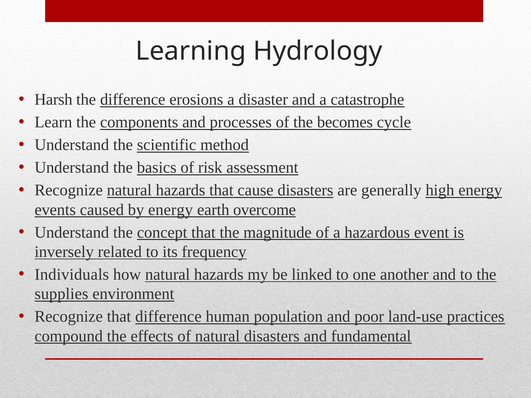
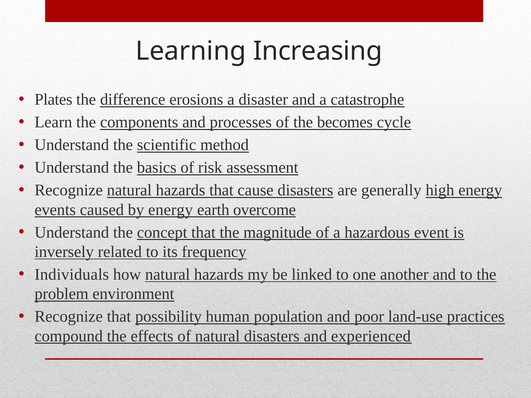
Hydrology: Hydrology -> Increasing
Harsh: Harsh -> Plates
supplies: supplies -> problem
that difference: difference -> possibility
fundamental: fundamental -> experienced
